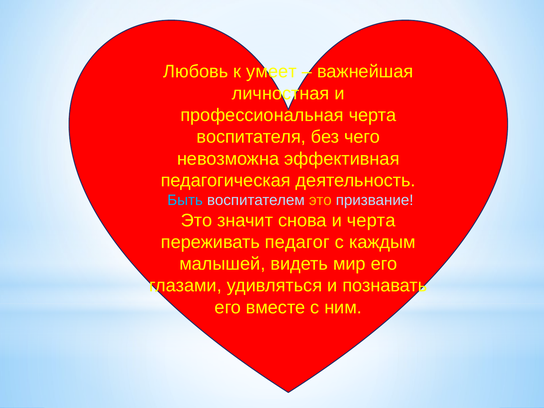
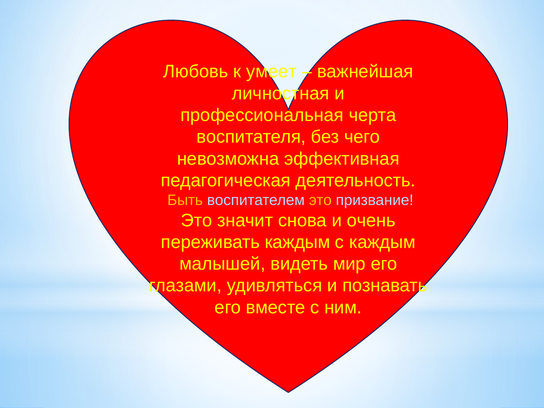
Быть colour: light blue -> yellow
и черта: черта -> очень
переживать педагог: педагог -> каждым
